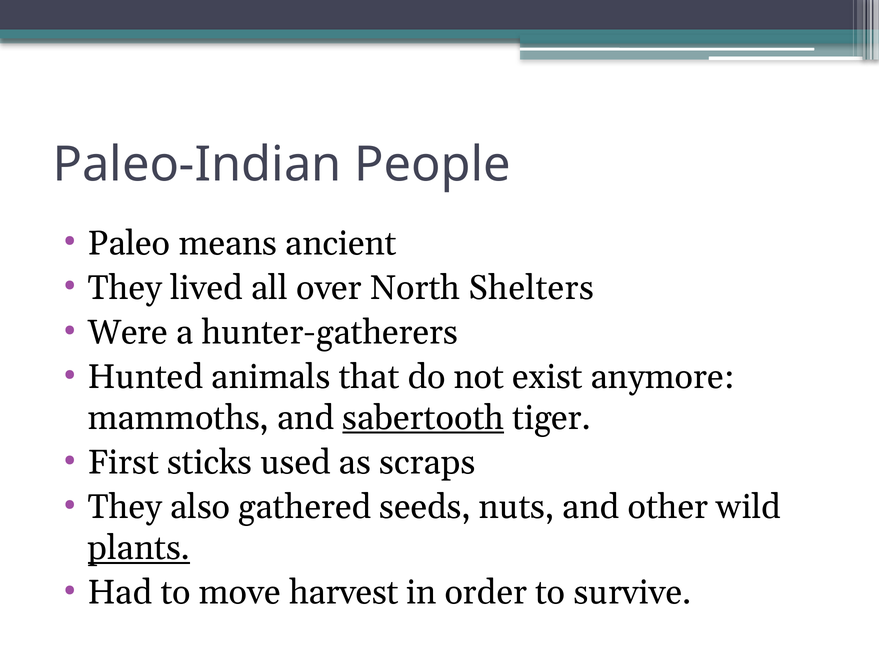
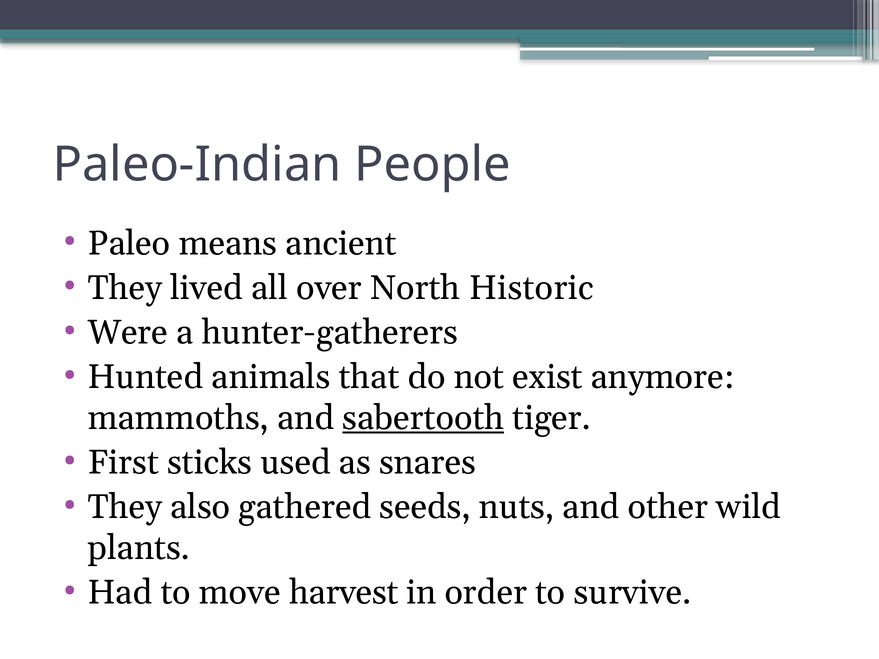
Shelters: Shelters -> Historic
scraps: scraps -> snares
plants underline: present -> none
